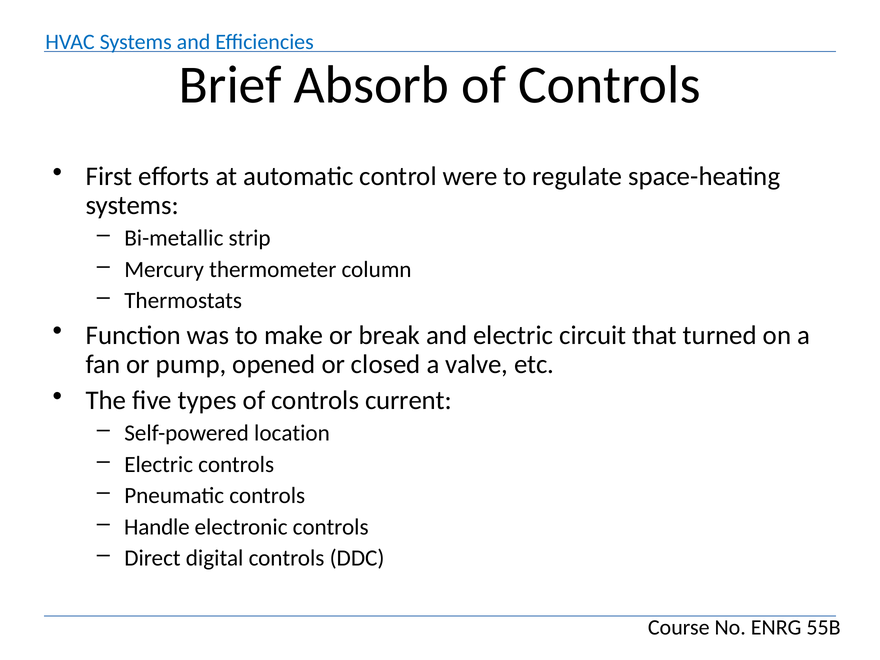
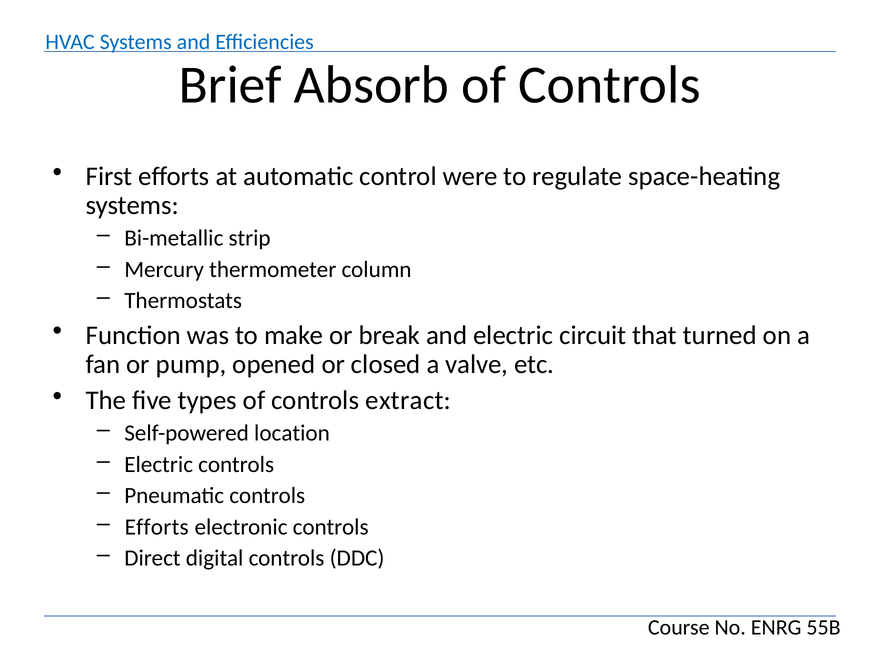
current: current -> extract
Handle at (157, 527): Handle -> Efforts
